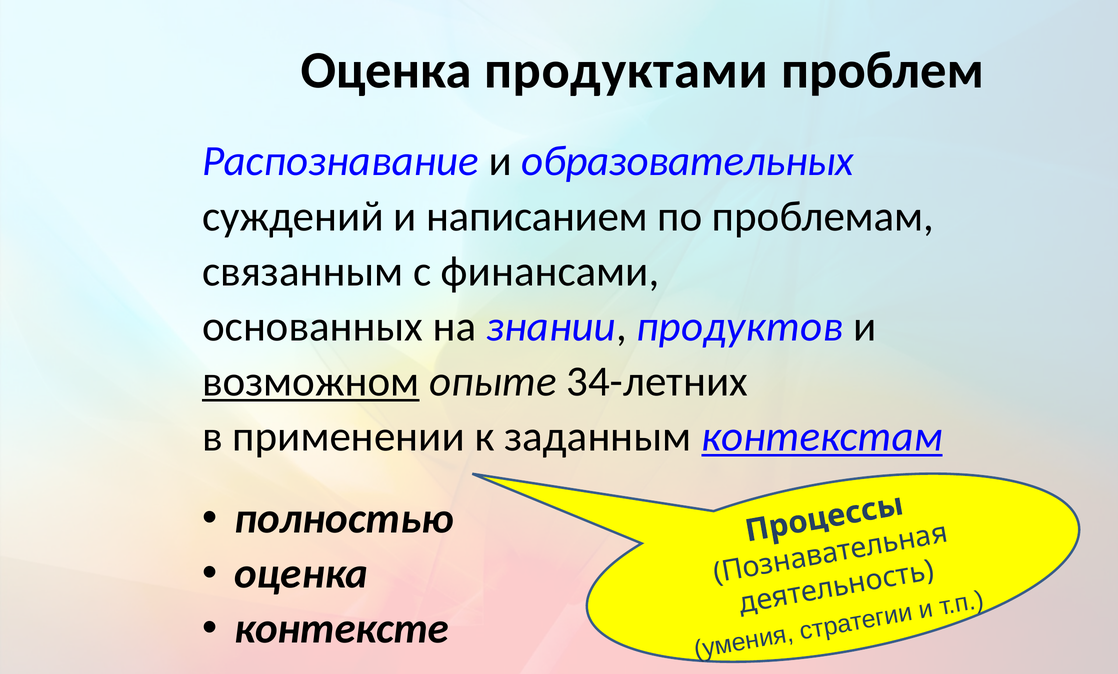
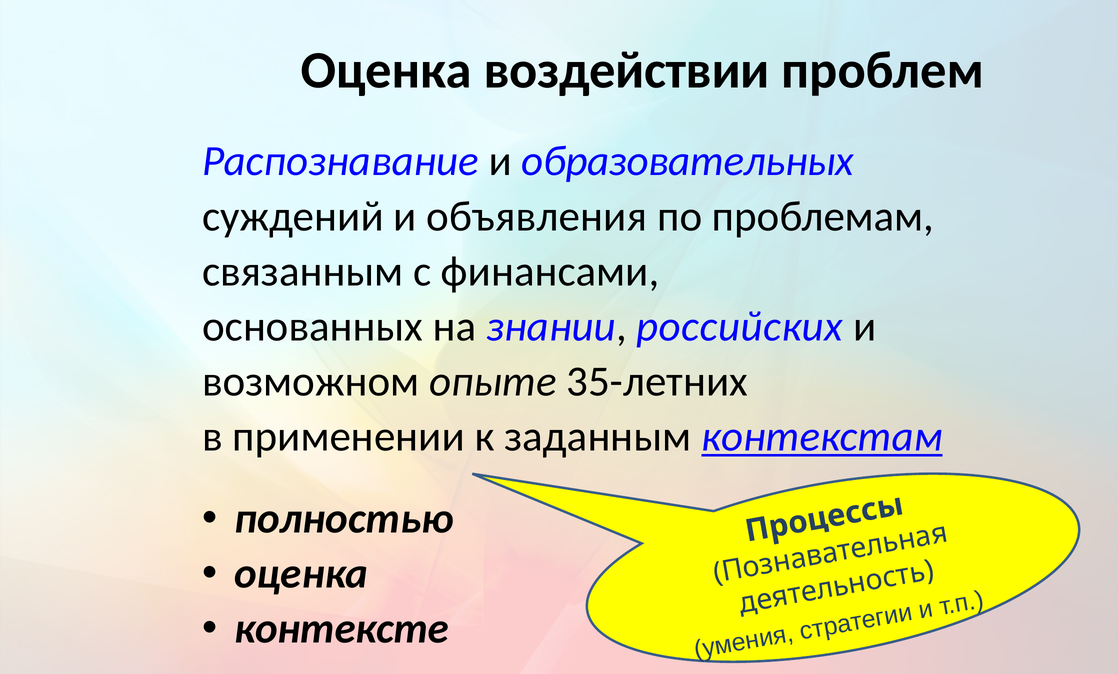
продуктами: продуктами -> воздействии
написанием: написанием -> объявления
продуктов: продуктов -> российских
возможном underline: present -> none
34-летних: 34-летних -> 35-летних
